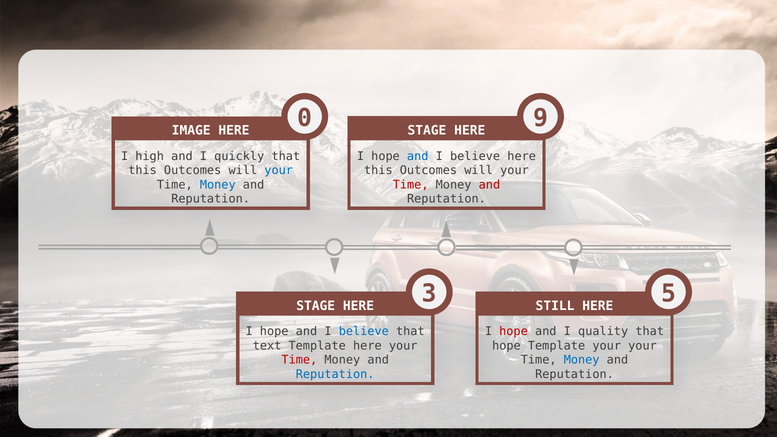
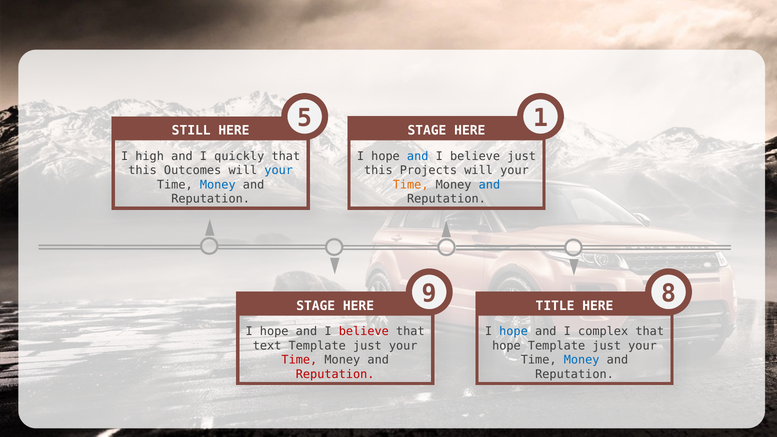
IMAGE: IMAGE -> STILL
0: 0 -> 5
9: 9 -> 1
believe here: here -> just
Outcomes at (428, 170): Outcomes -> Projects
Time at (411, 185) colour: red -> orange
and at (489, 185) colour: red -> blue
STILL: STILL -> TITLE
5: 5 -> 8
3: 3 -> 9
hope at (513, 332) colour: red -> blue
quality: quality -> complex
believe at (364, 332) colour: blue -> red
your at (607, 346): your -> just
here at (367, 346): here -> just
Reputation at (335, 374) colour: blue -> red
